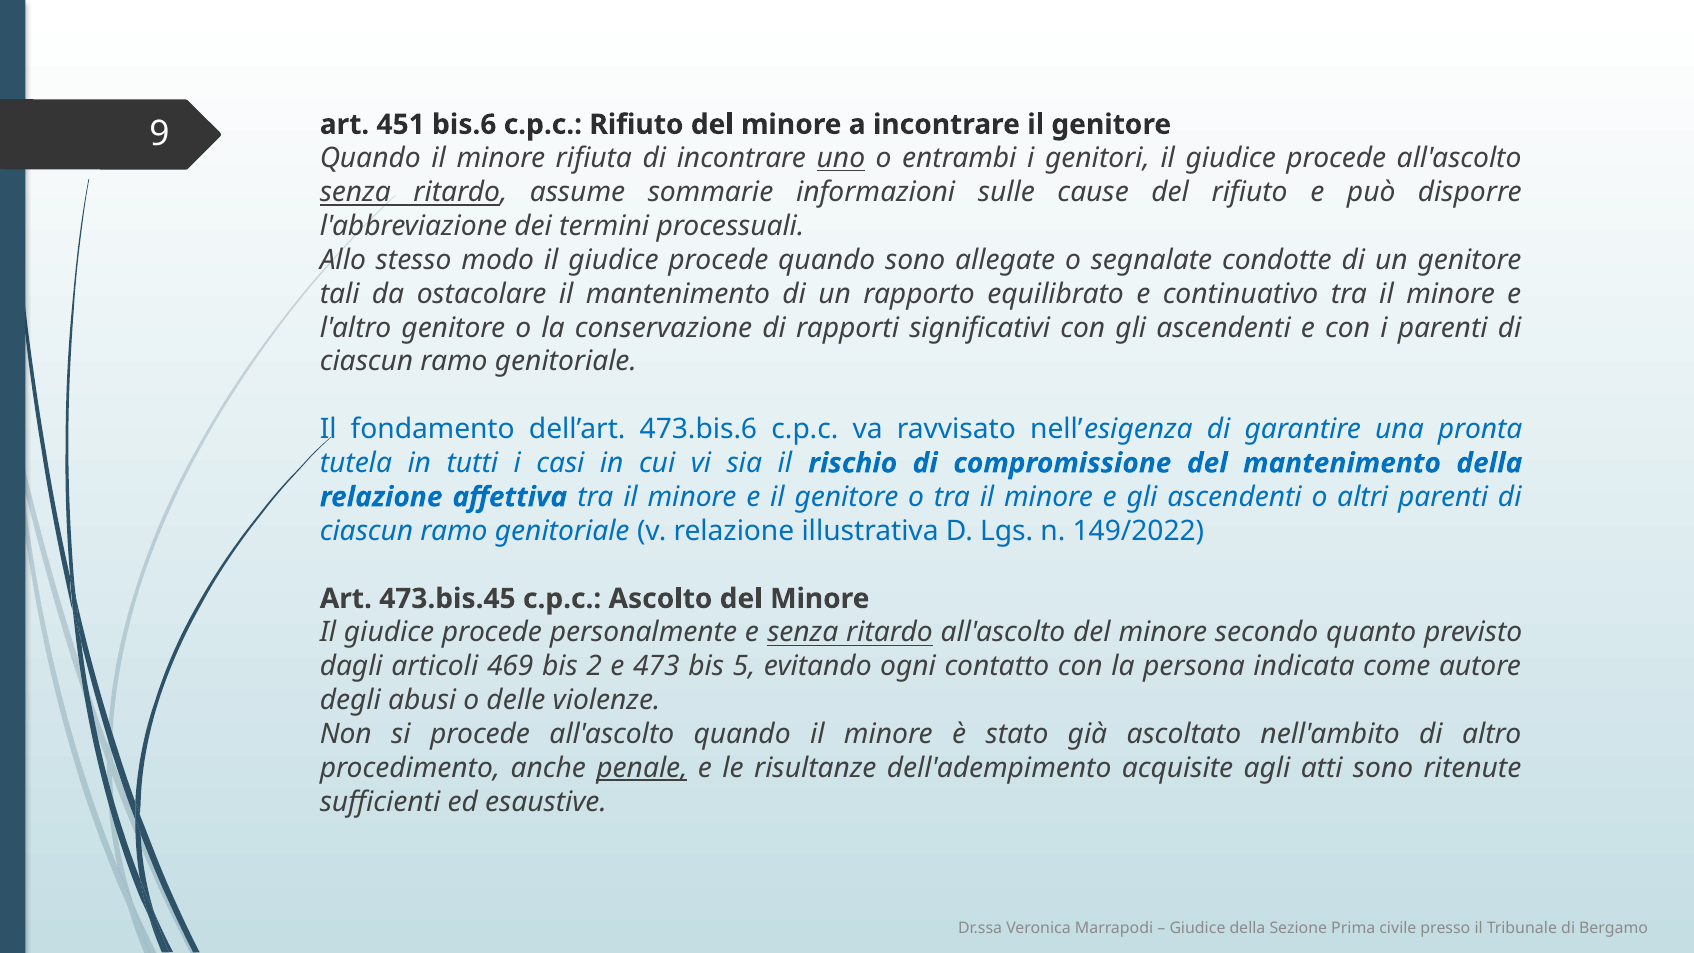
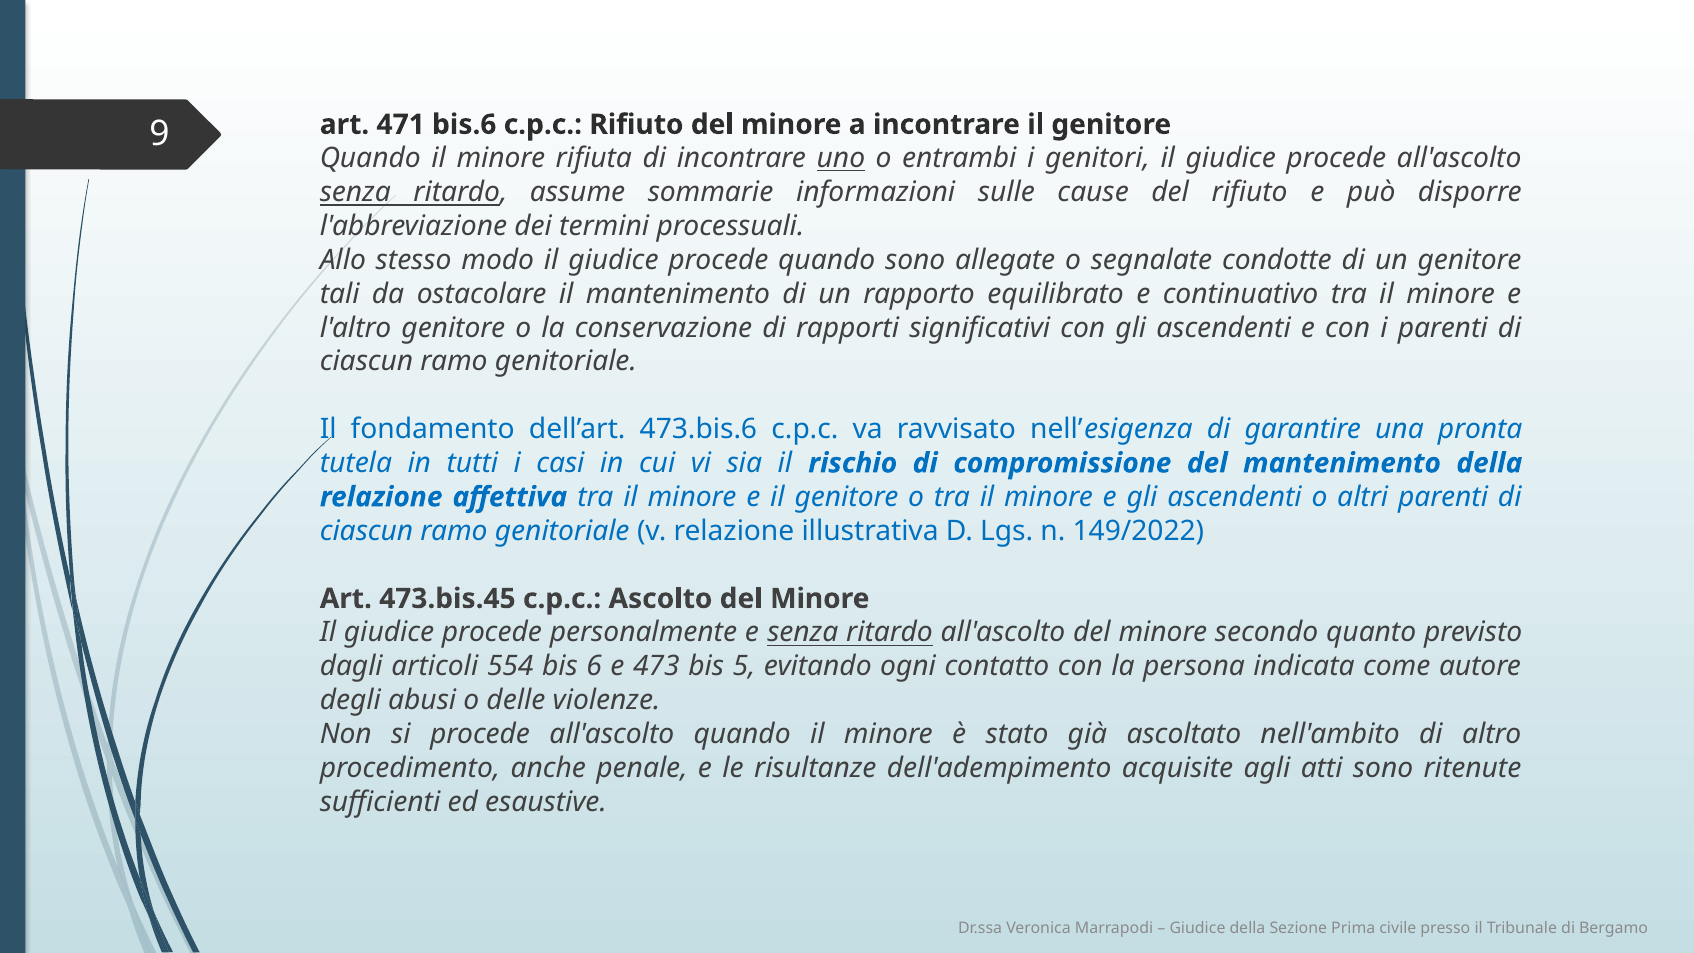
451: 451 -> 471
469: 469 -> 554
2: 2 -> 6
penale underline: present -> none
